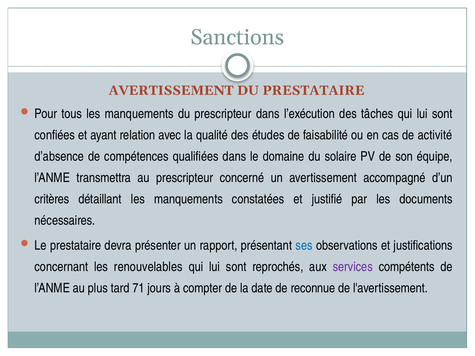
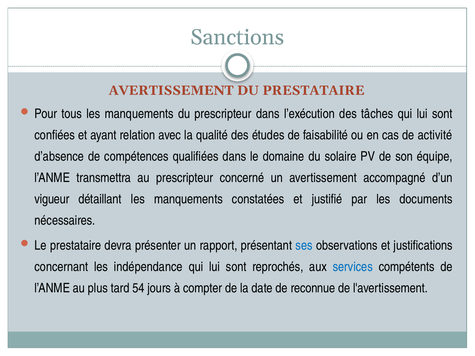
critères: critères -> vigueur
renouvelables: renouvelables -> indépendance
services colour: purple -> blue
71: 71 -> 54
